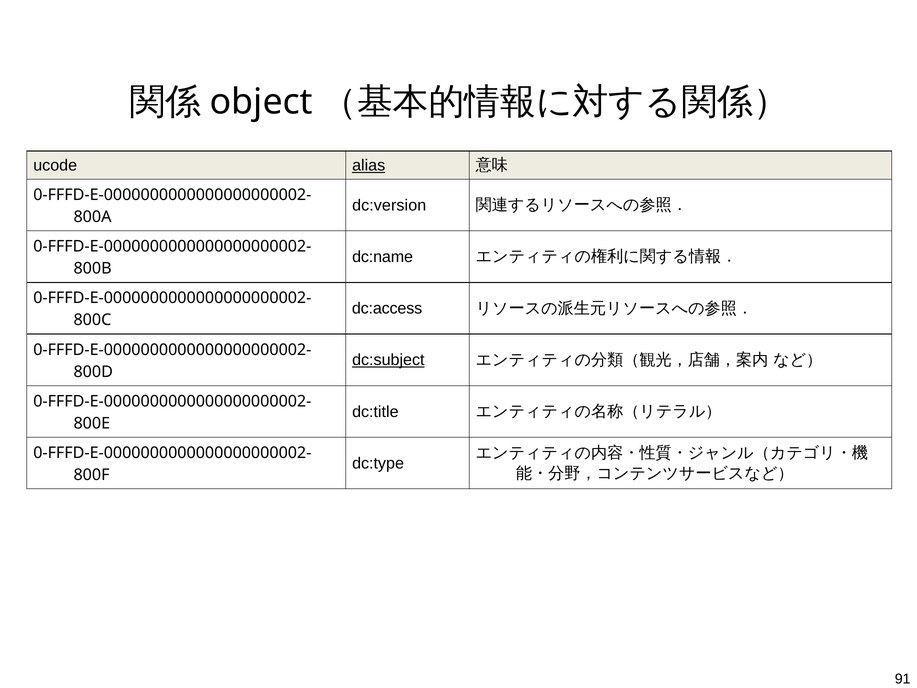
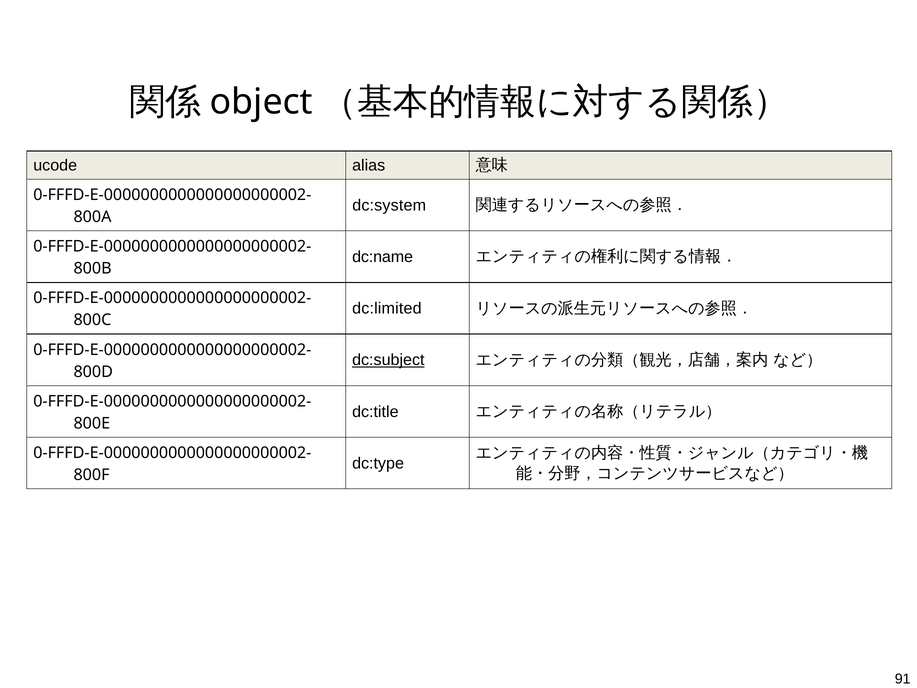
alias underline: present -> none
dc:version: dc:version -> dc:system
dc:access: dc:access -> dc:limited
